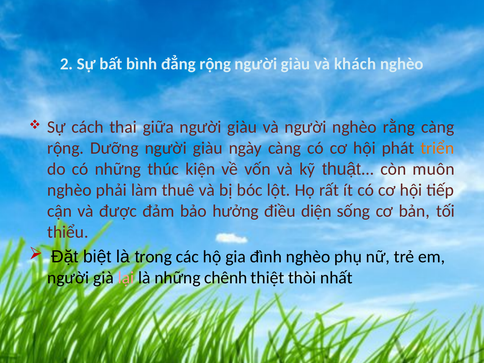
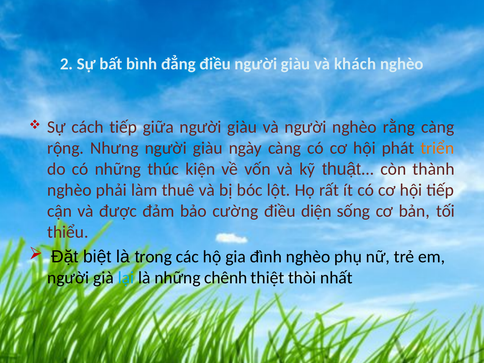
đẳng rộng: rộng -> điều
cách thai: thai -> tiếp
Dưỡng: Dưỡng -> Nhưng
muôn: muôn -> thành
hưởng: hưởng -> cường
lại colour: pink -> light blue
